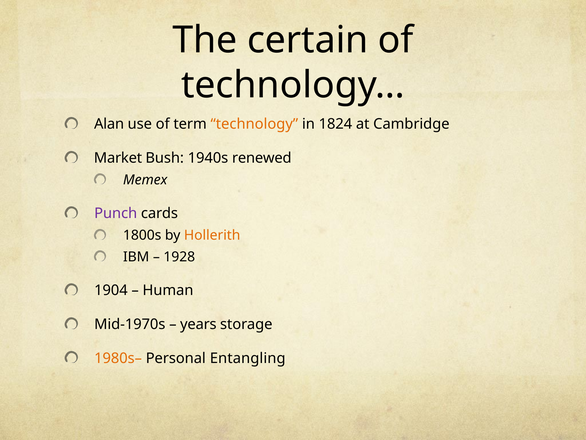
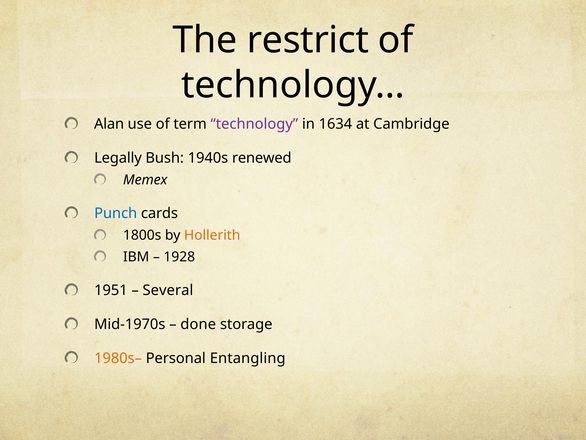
certain: certain -> restrict
technology colour: orange -> purple
1824: 1824 -> 1634
Market: Market -> Legally
Punch colour: purple -> blue
1904: 1904 -> 1951
Human: Human -> Several
years: years -> done
